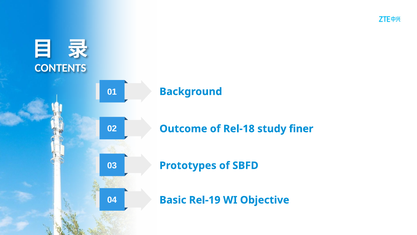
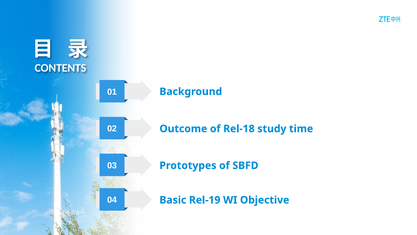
finer: finer -> time
